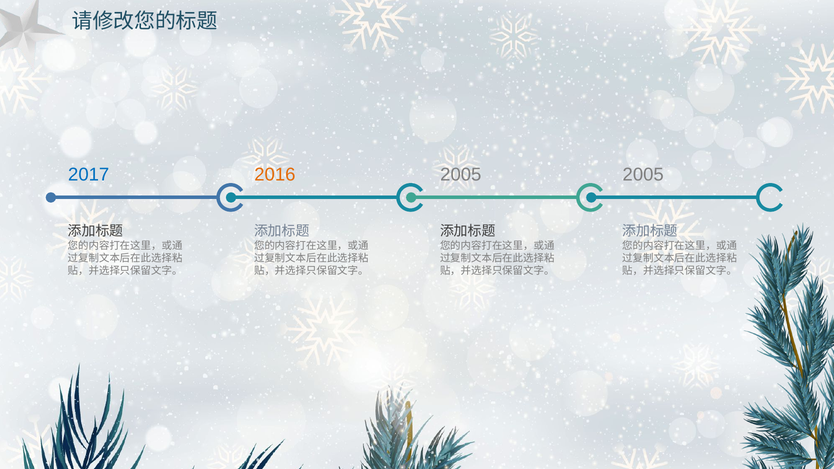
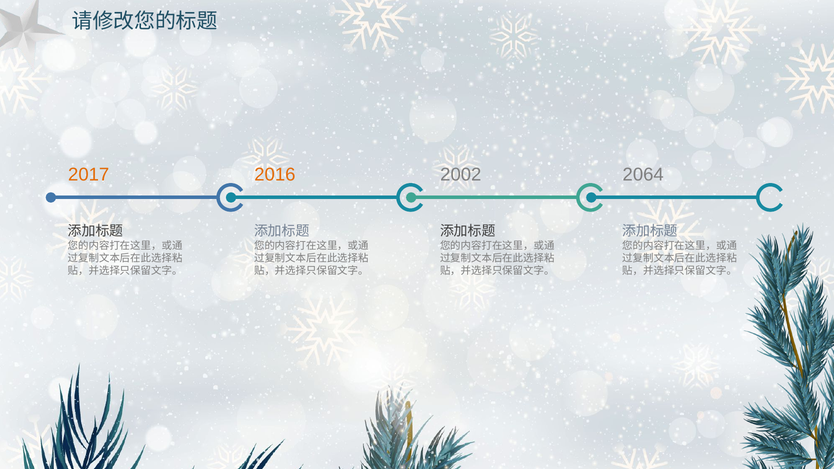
2017 colour: blue -> orange
2005 at (461, 175): 2005 -> 2002
2005 at (643, 175): 2005 -> 2064
